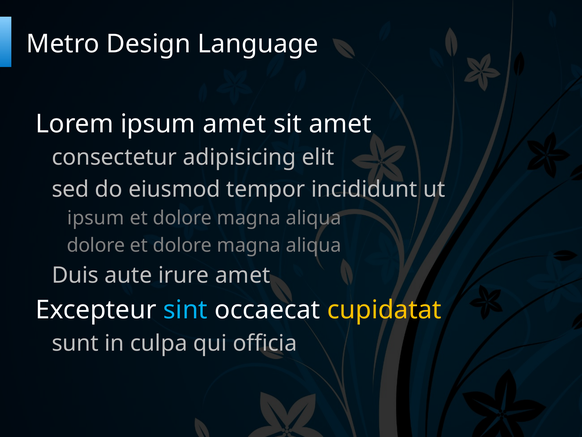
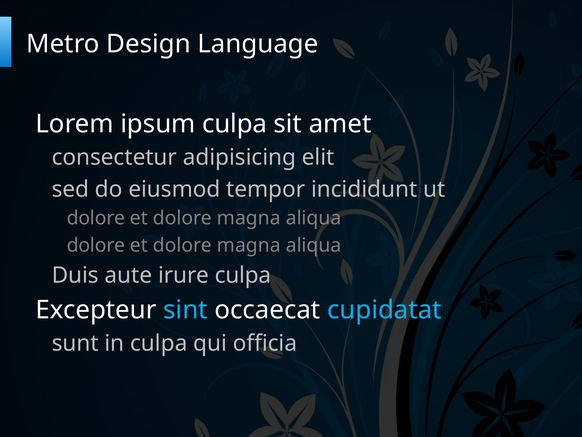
ipsum amet: amet -> culpa
ipsum at (96, 218): ipsum -> dolore
irure amet: amet -> culpa
cupidatat colour: yellow -> light blue
